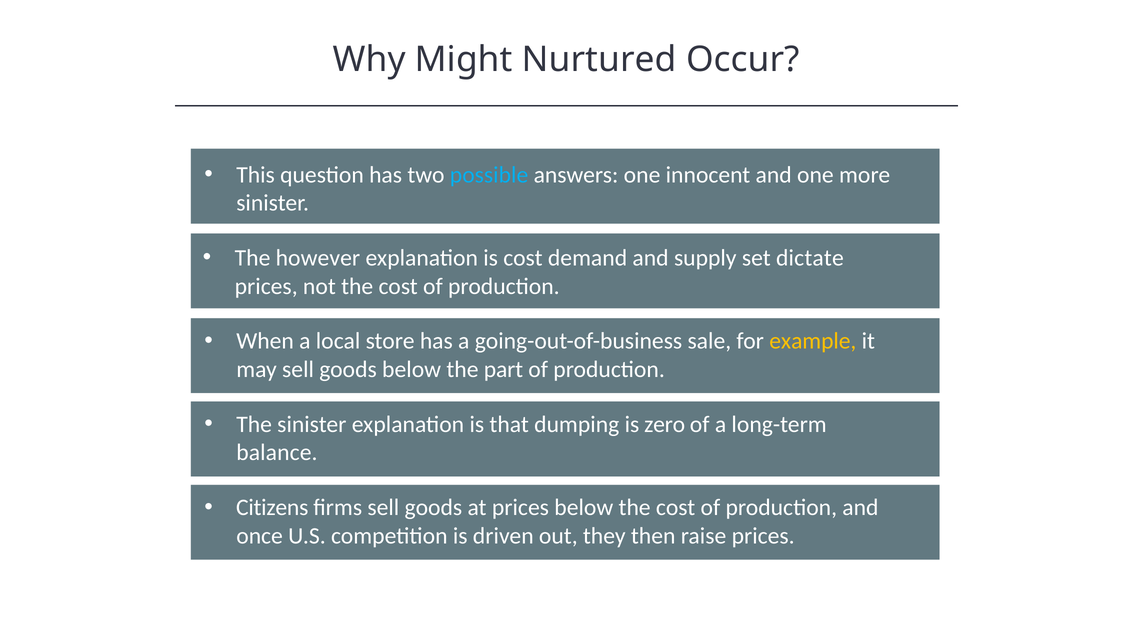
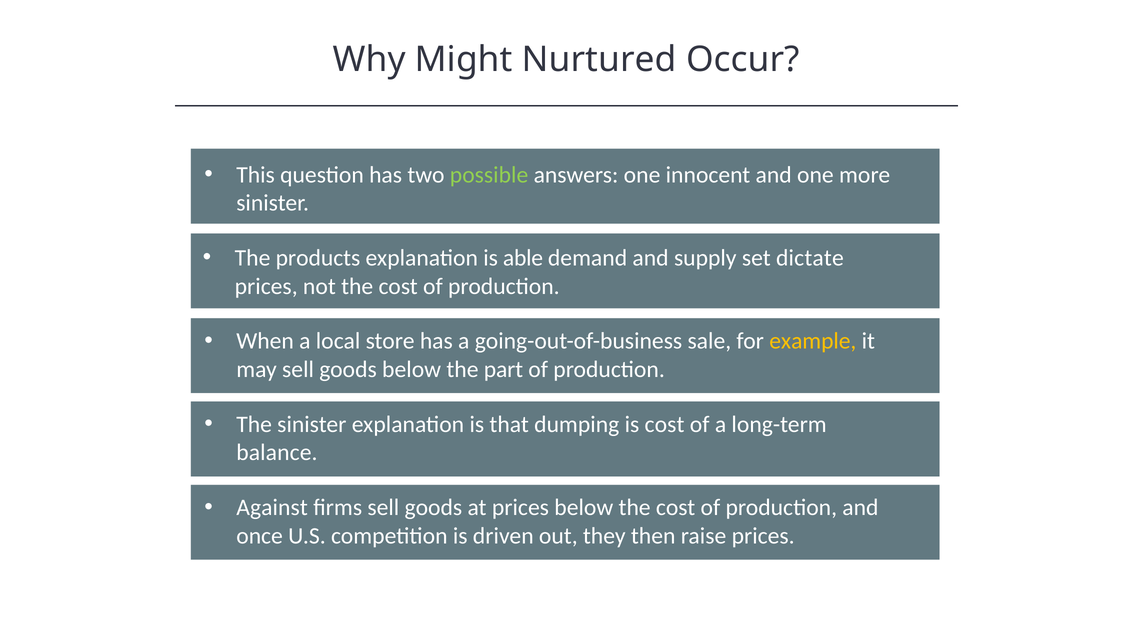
possible colour: light blue -> light green
however: however -> products
is cost: cost -> able
is zero: zero -> cost
Citizens: Citizens -> Against
